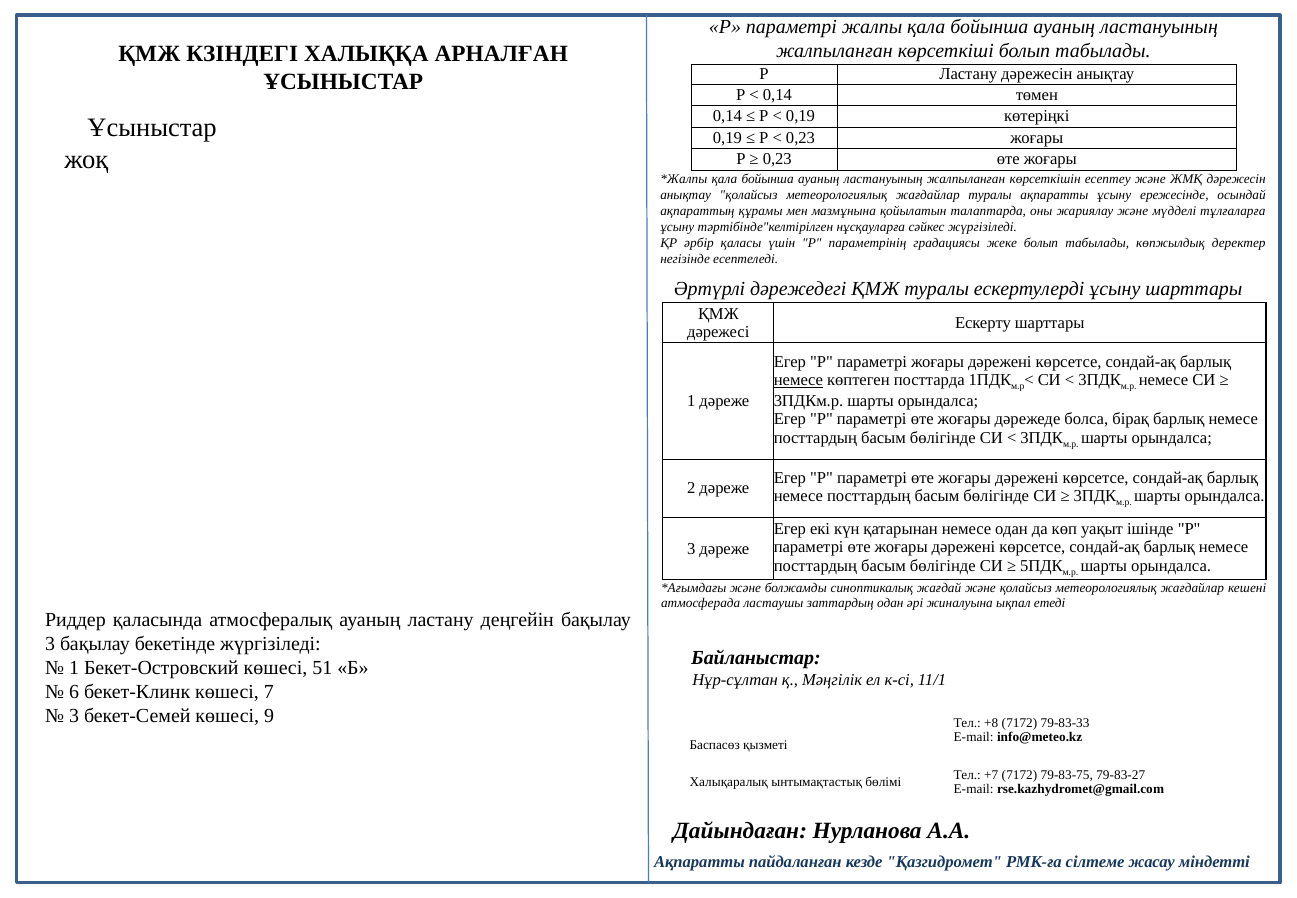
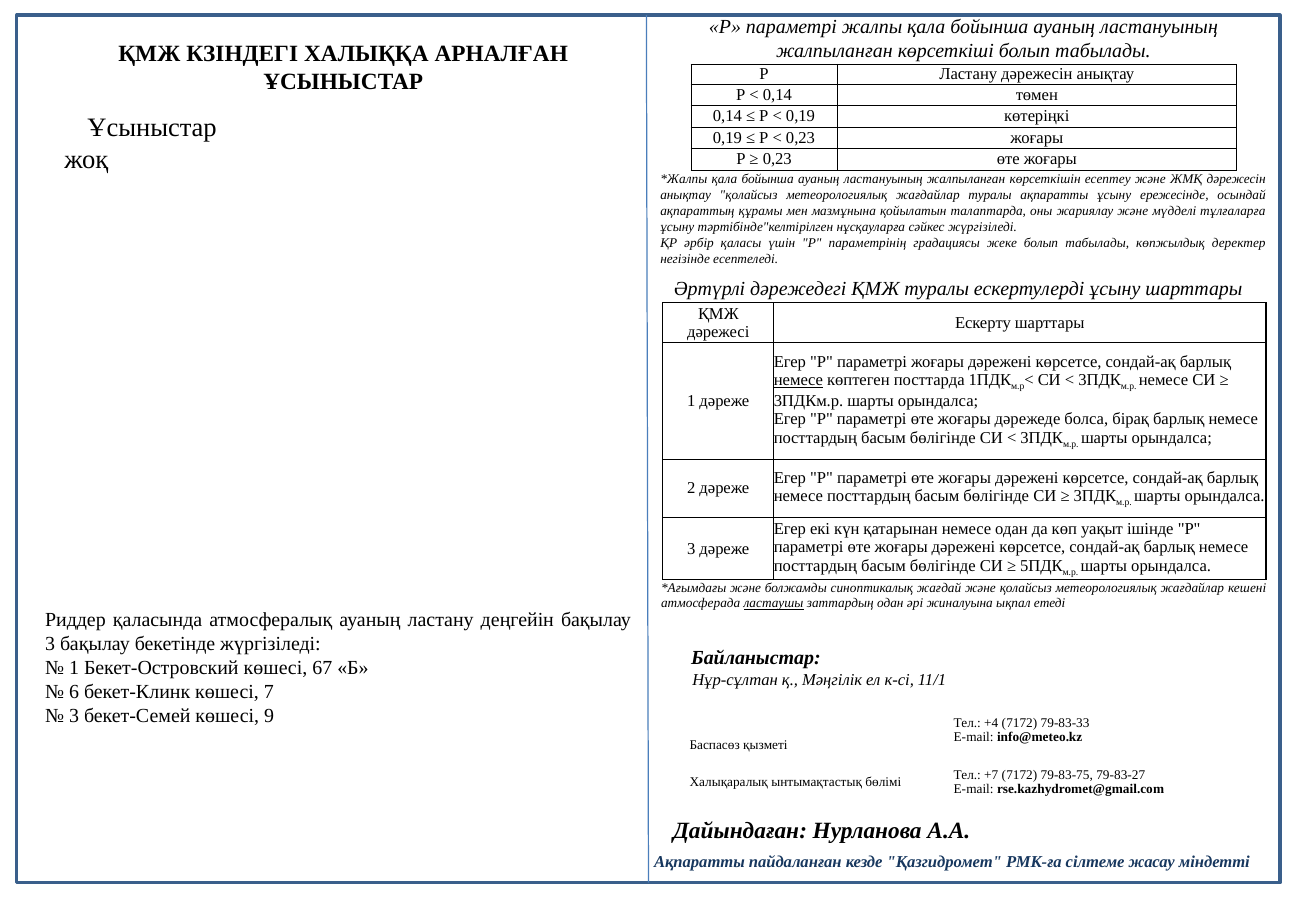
ластаушы underline: none -> present
51: 51 -> 67
+8: +8 -> +4
